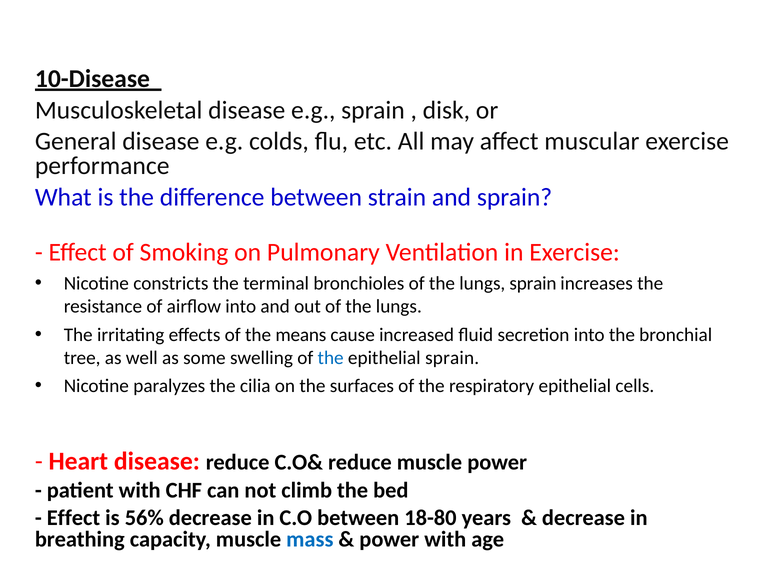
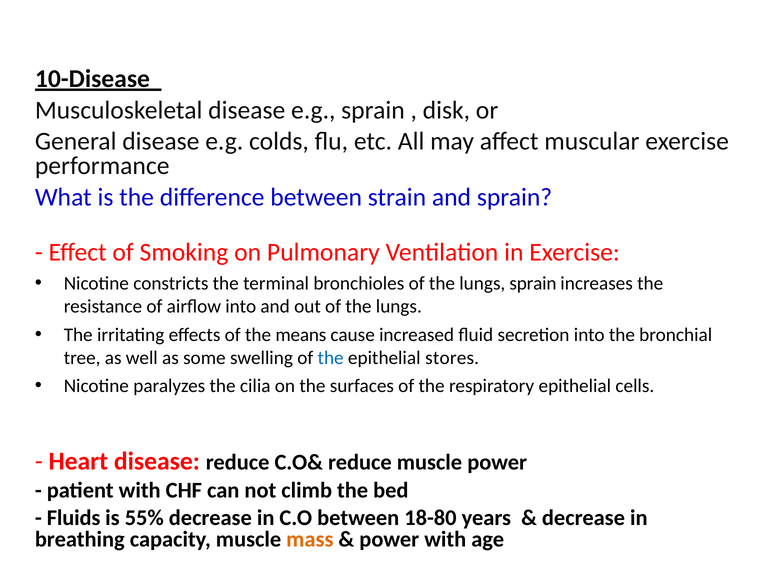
epithelial sprain: sprain -> stores
Effect at (74, 518): Effect -> Fluids
56%: 56% -> 55%
mass colour: blue -> orange
